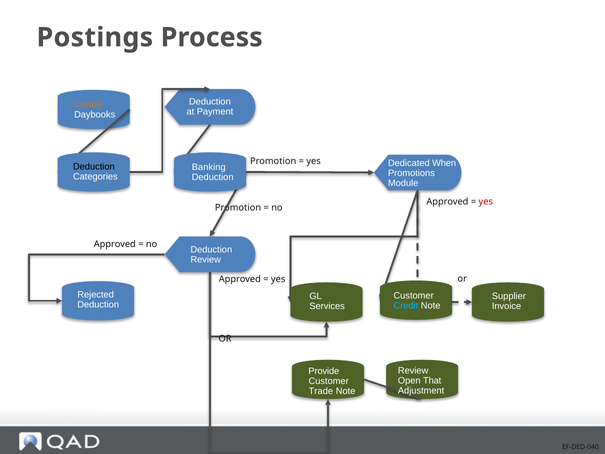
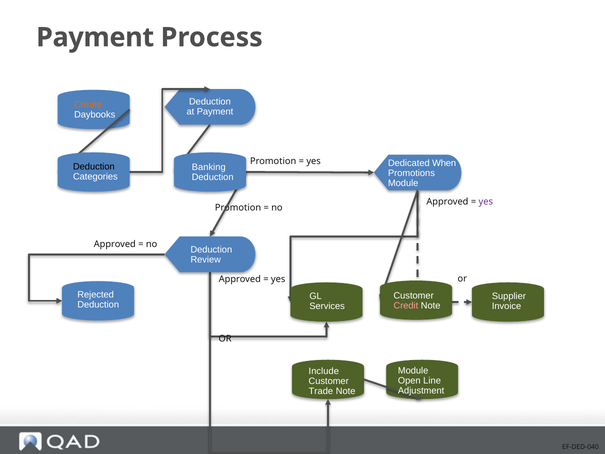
Postings at (95, 37): Postings -> Payment
yes at (486, 202) colour: red -> purple
Credit colour: light blue -> pink
Review at (413, 371): Review -> Module
Provide: Provide -> Include
That: That -> Line
